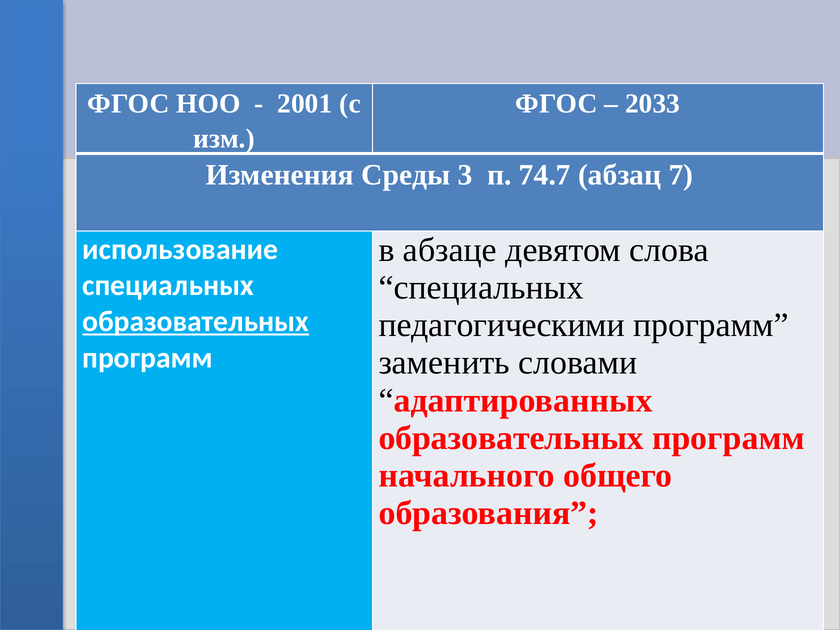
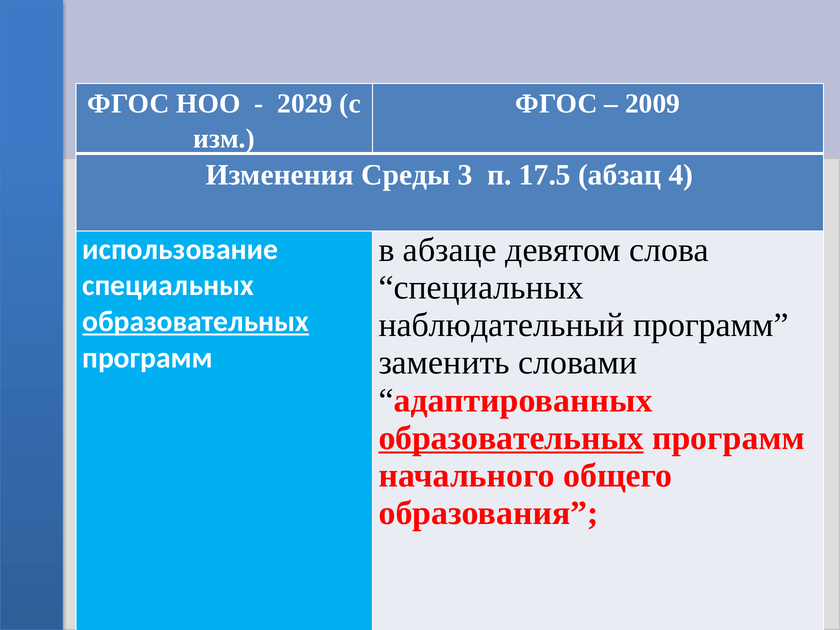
2001: 2001 -> 2029
2033: 2033 -> 2009
74.7: 74.7 -> 17.5
7: 7 -> 4
педагогическими: педагогическими -> наблюдательный
образовательных at (511, 438) underline: none -> present
